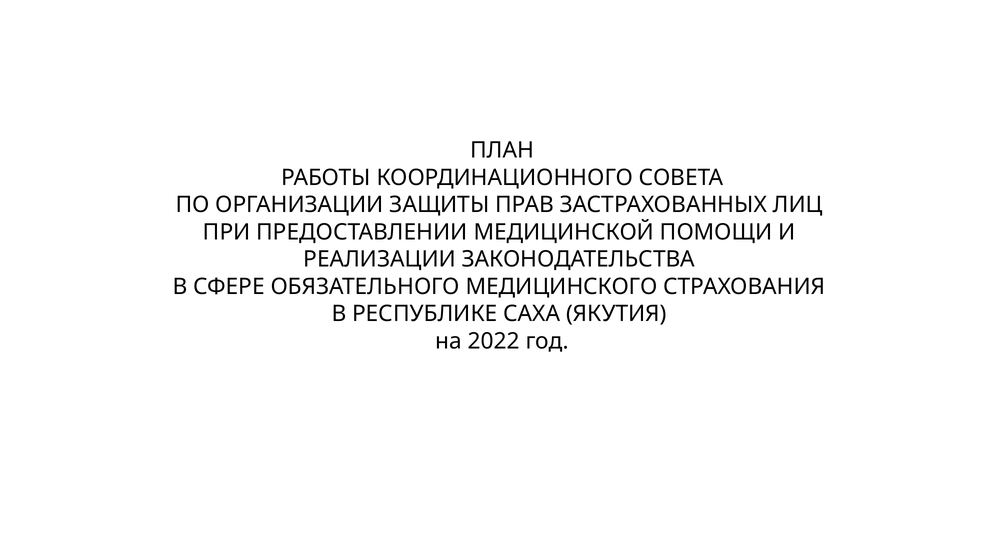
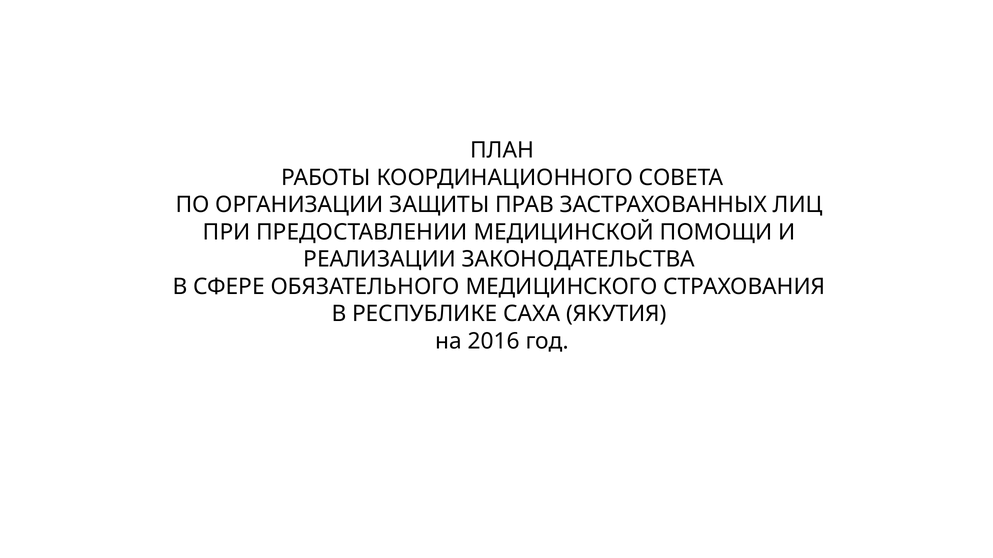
2022: 2022 -> 2016
